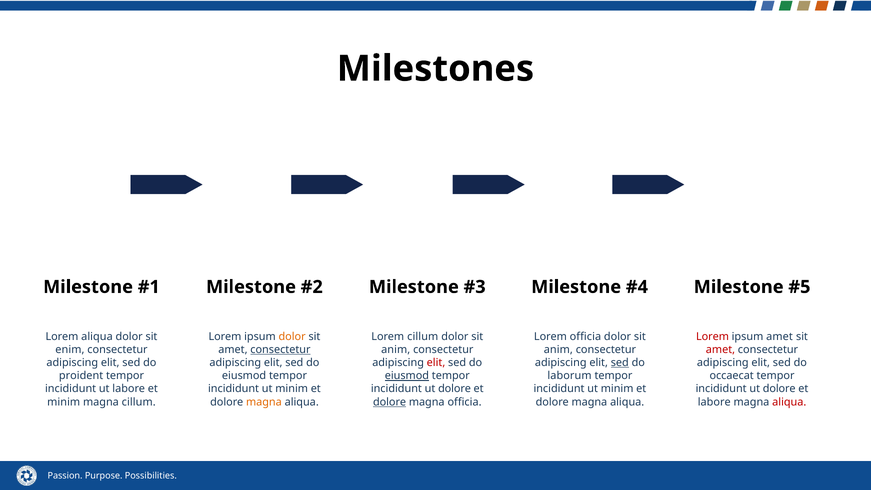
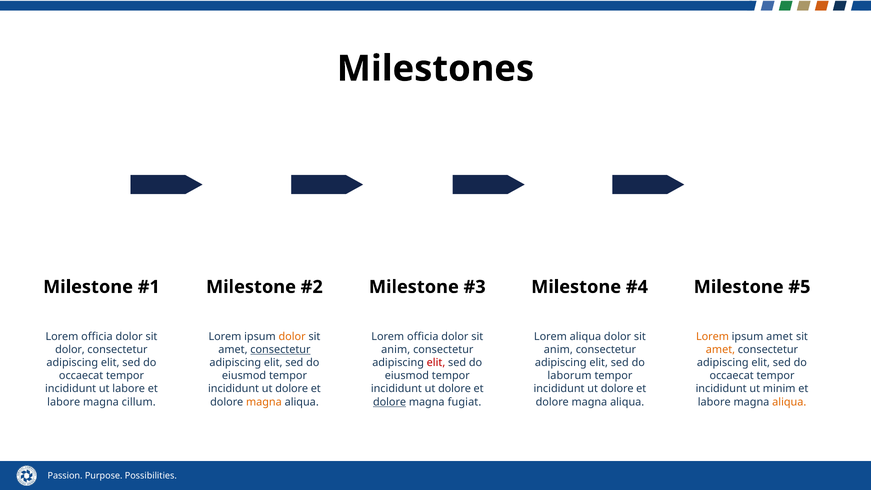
aliqua at (97, 337): aliqua -> officia
cillum at (423, 337): cillum -> officia
Lorem officia: officia -> aliqua
Lorem at (712, 337) colour: red -> orange
enim at (70, 350): enim -> dolor
amet at (720, 350) colour: red -> orange
sed at (620, 363) underline: present -> none
proident at (81, 376): proident -> occaecat
eiusmod at (407, 376) underline: present -> none
minim at (292, 389): minim -> dolore
minim at (617, 389): minim -> dolore
dolore at (779, 389): dolore -> minim
minim at (64, 402): minim -> labore
magna officia: officia -> fugiat
aliqua at (789, 402) colour: red -> orange
